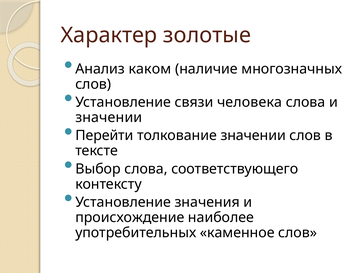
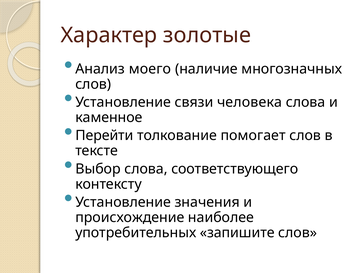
каком: каком -> моего
значении at (109, 118): значении -> каменное
толкование значении: значении -> помогает
каменное: каменное -> запишите
